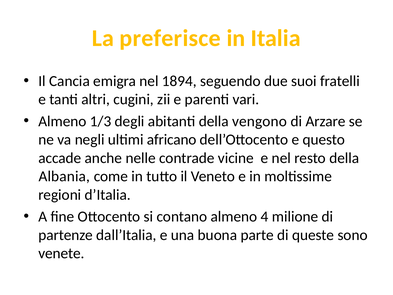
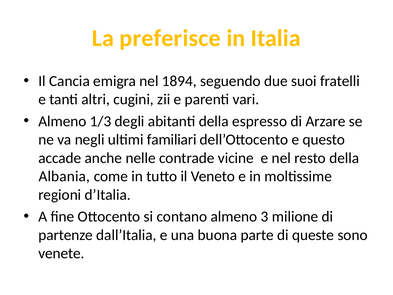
vengono: vengono -> espresso
africano: africano -> familiari
4: 4 -> 3
